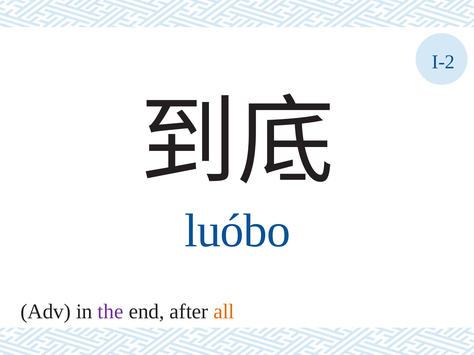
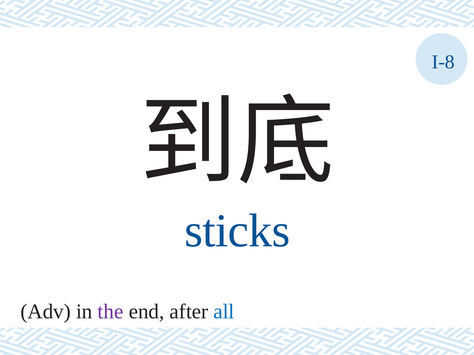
I-2: I-2 -> I-8
luóbo: luóbo -> sticks
all colour: orange -> blue
